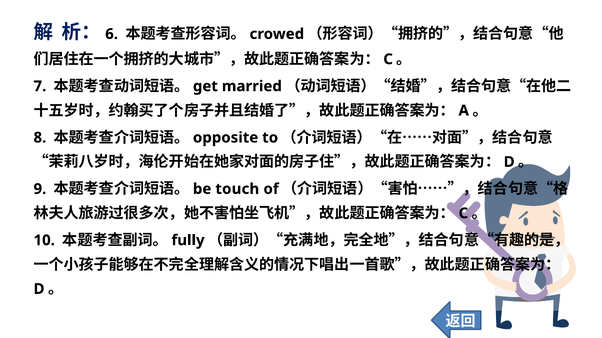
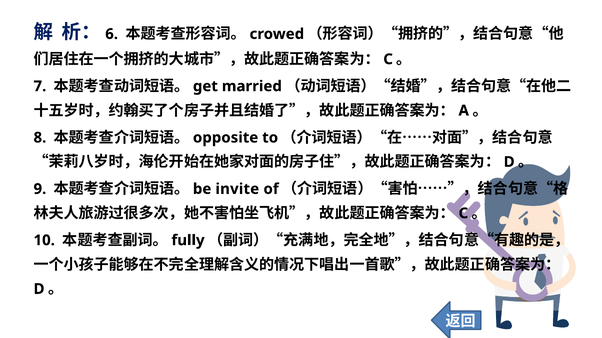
touch: touch -> invite
